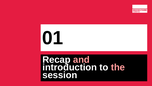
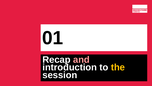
the colour: pink -> yellow
